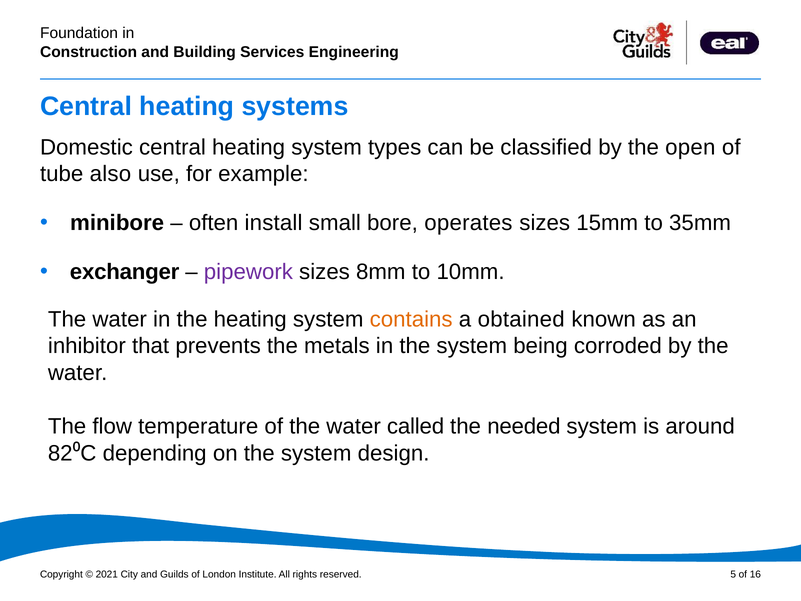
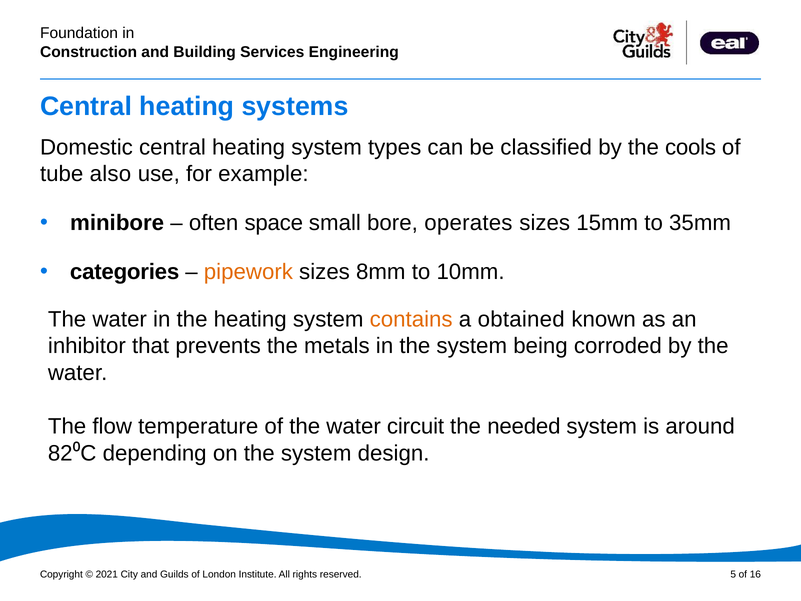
open: open -> cools
install: install -> space
exchanger: exchanger -> categories
pipework colour: purple -> orange
called: called -> circuit
